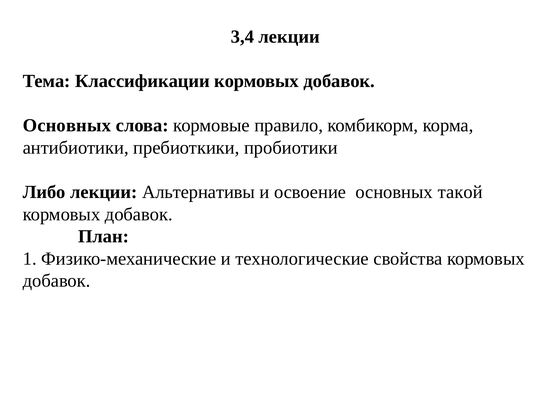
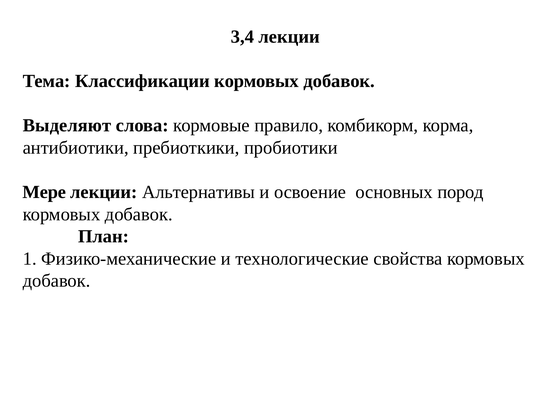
Основных at (67, 126): Основных -> Выделяют
Либо: Либо -> Мере
такой: такой -> пород
